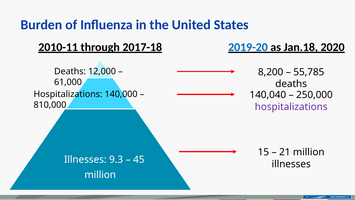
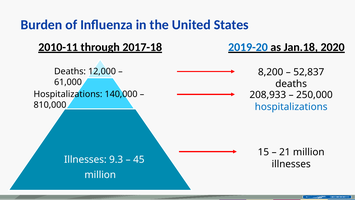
55,785: 55,785 -> 52,837
140,040: 140,040 -> 208,933
hospitalizations at (291, 107) colour: purple -> blue
